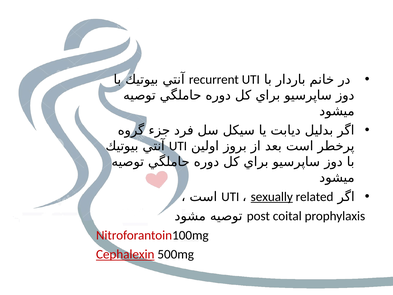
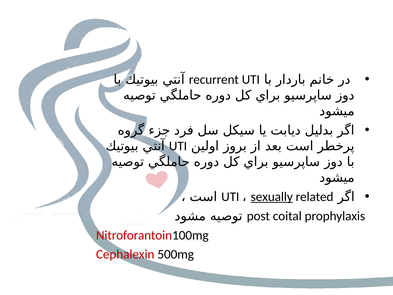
Cephalexin underline: present -> none
